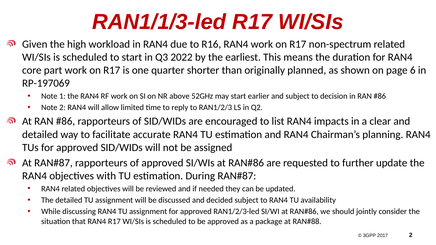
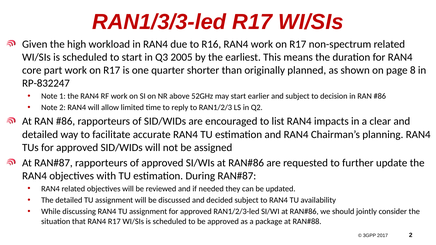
RAN1/1/3-led: RAN1/1/3-led -> RAN1/3/3-led
2022: 2022 -> 2005
6: 6 -> 8
RP-197069: RP-197069 -> RP-832247
